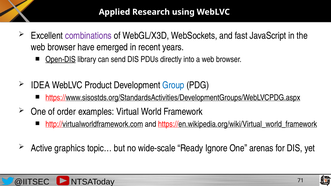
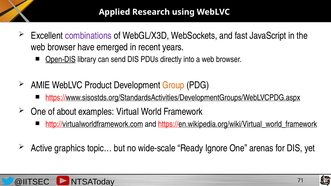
IDEA: IDEA -> AMIE
Group colour: blue -> orange
order: order -> about
